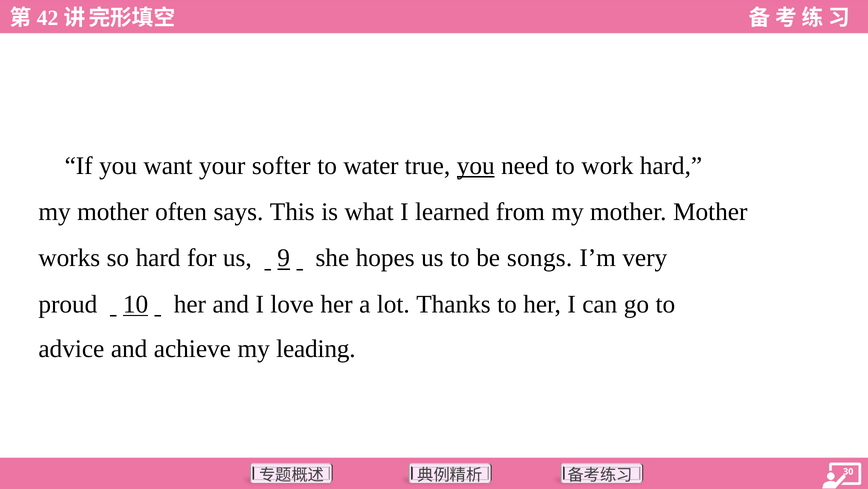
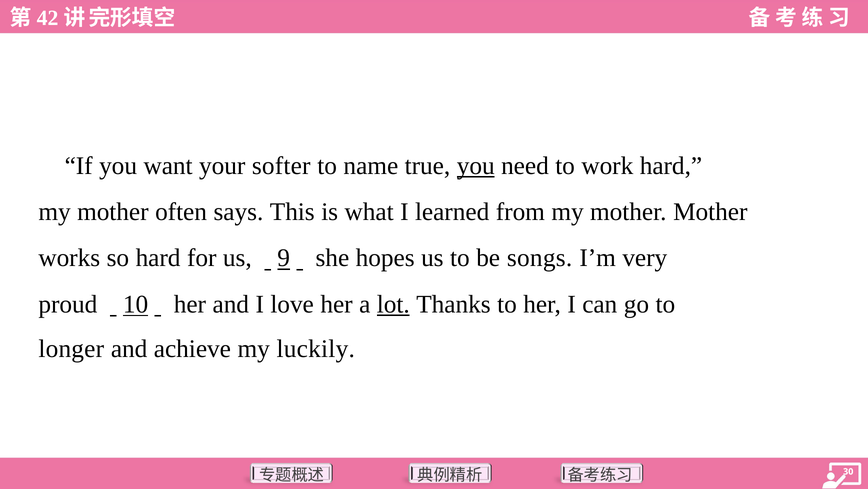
water: water -> name
lot underline: none -> present
advice: advice -> longer
leading: leading -> luckily
